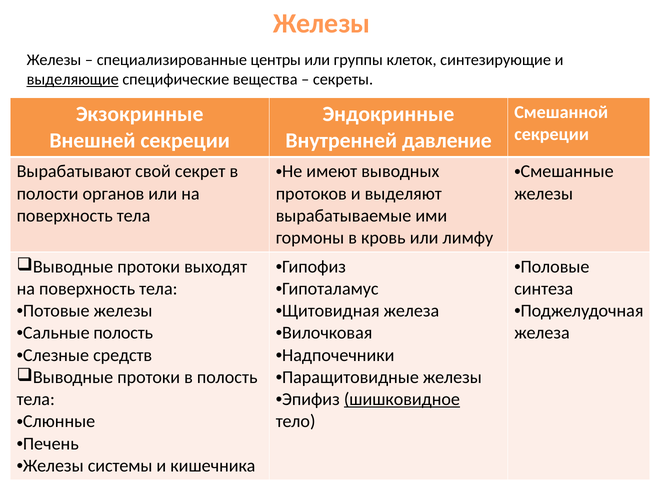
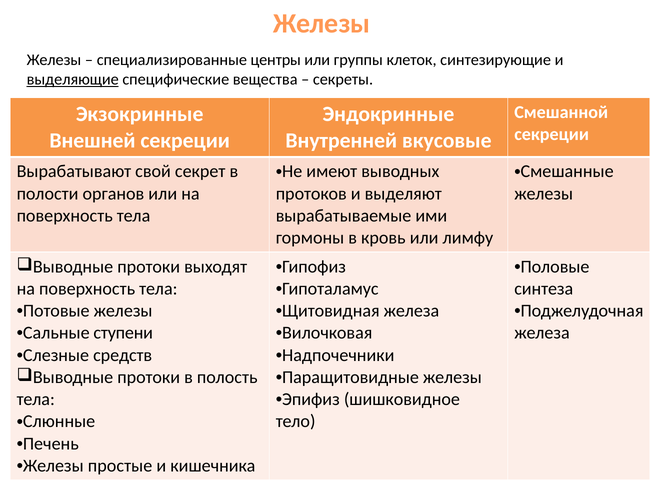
давление: давление -> вкусовые
Сальные полость: полость -> ступени
шишковидное underline: present -> none
системы: системы -> простые
